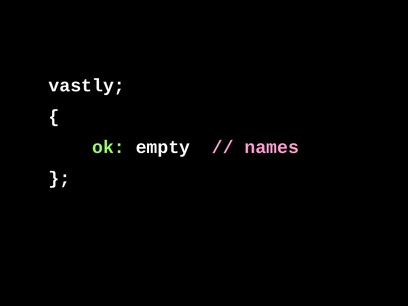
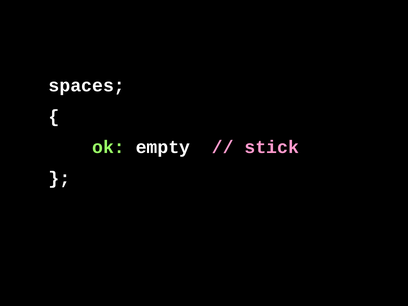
vastly: vastly -> spaces
names: names -> stick
